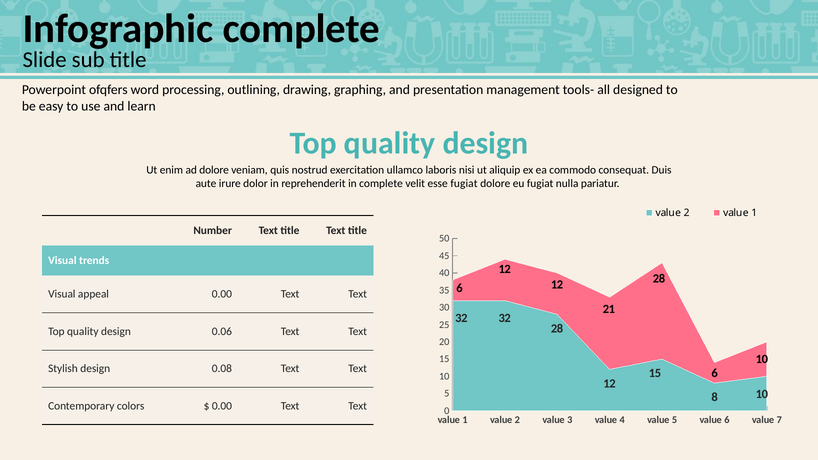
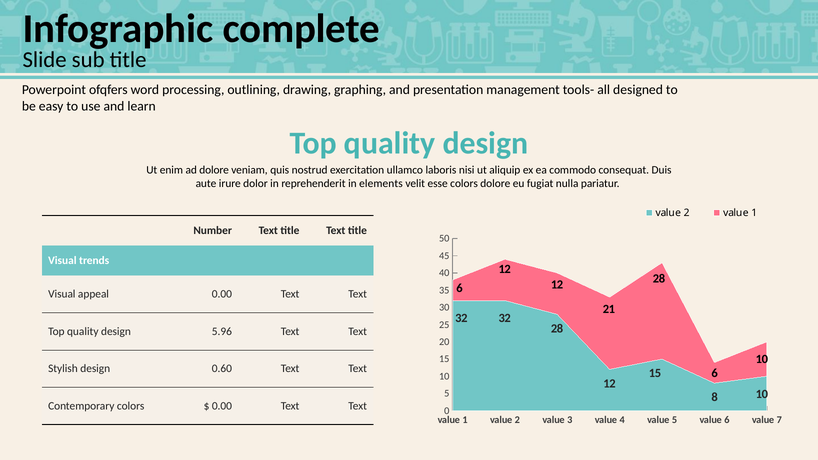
in complete: complete -> elements
esse fugiat: fugiat -> colors
0.06: 0.06 -> 5.96
0.08: 0.08 -> 0.60
